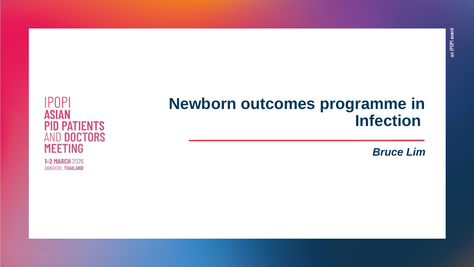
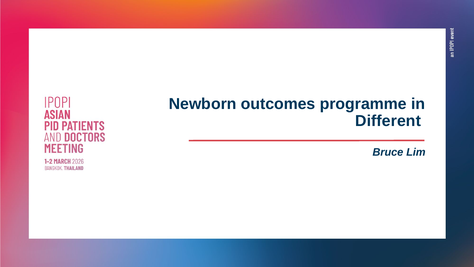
Infection: Infection -> Different
